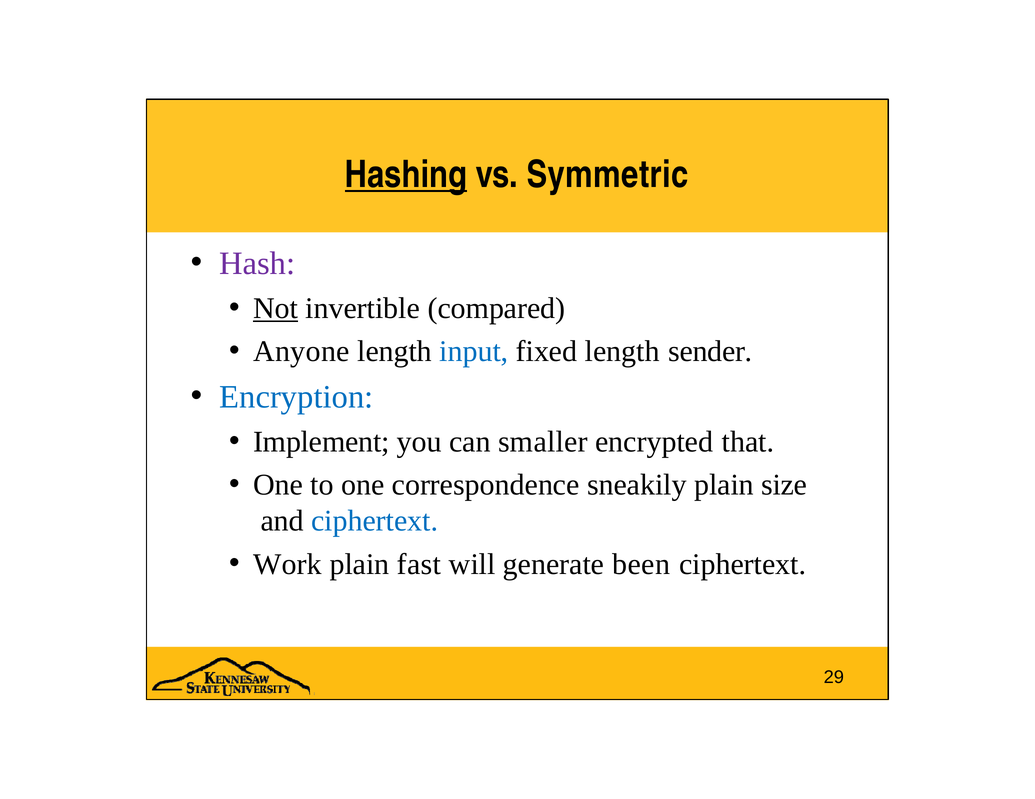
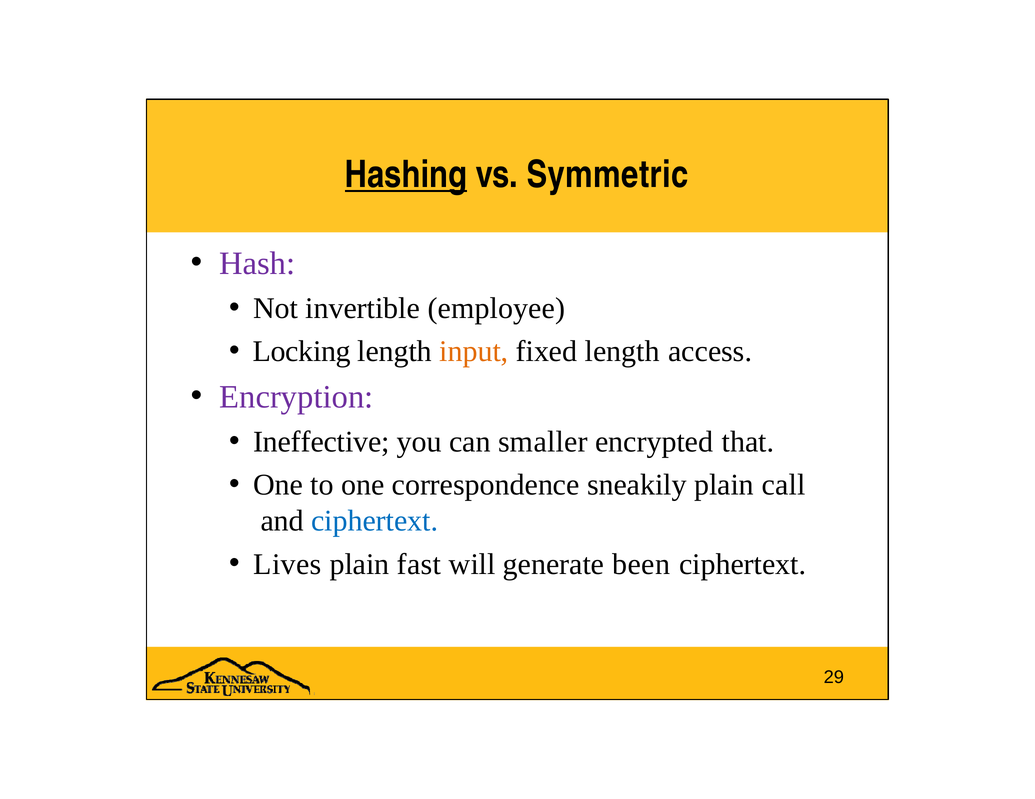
Not underline: present -> none
compared: compared -> employee
Anyone: Anyone -> Locking
input colour: blue -> orange
sender: sender -> access
Encryption colour: blue -> purple
Implement: Implement -> Ineffective
size: size -> call
Work: Work -> Lives
